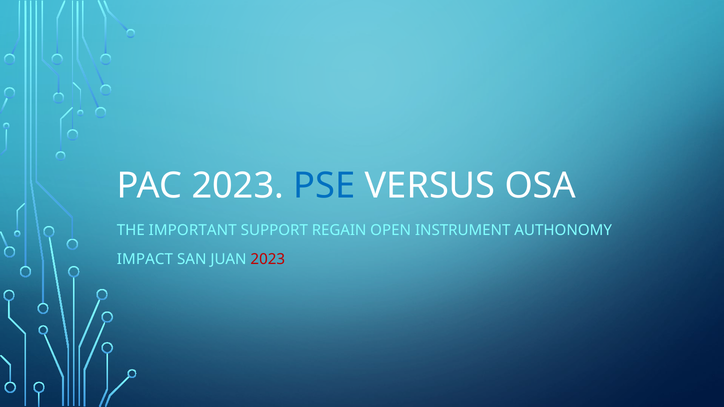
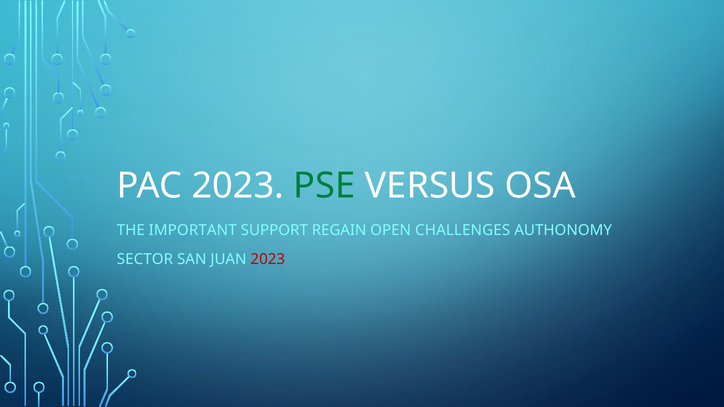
PSE colour: blue -> green
INSTRUMENT: INSTRUMENT -> CHALLENGES
IMPACT: IMPACT -> SECTOR
